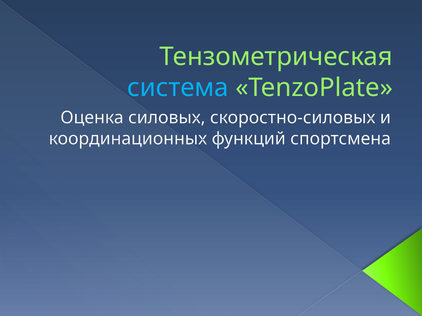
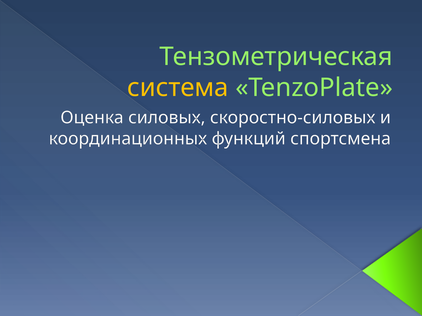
система colour: light blue -> yellow
